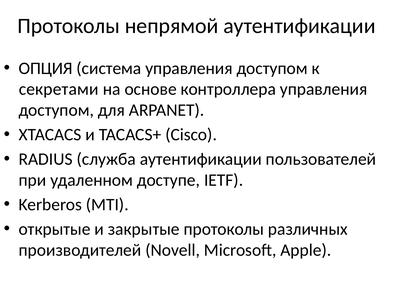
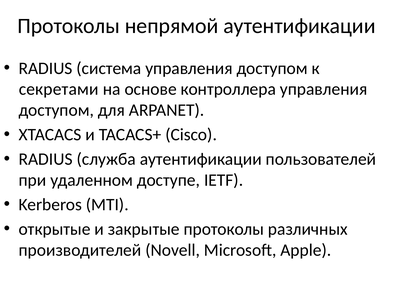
ОПЦИЯ at (46, 68): ОПЦИЯ -> RADIUS
